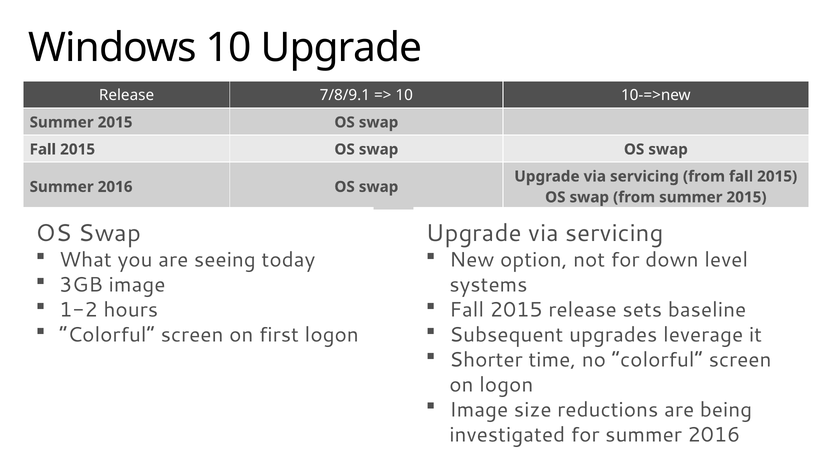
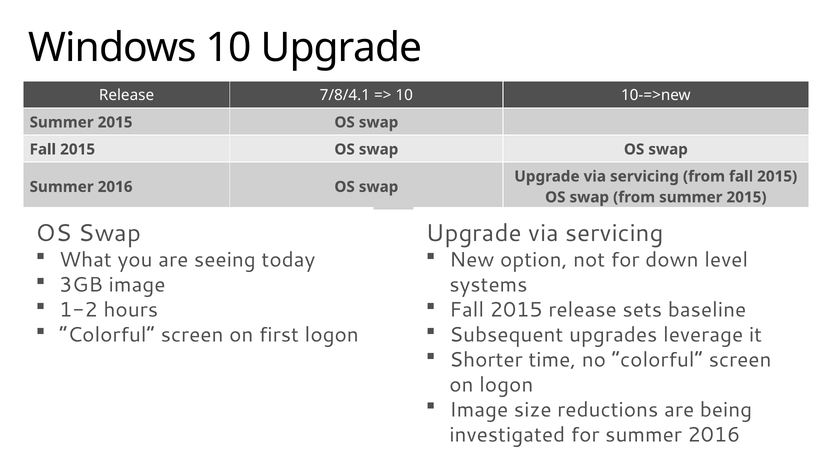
7/8/9.1: 7/8/9.1 -> 7/8/4.1
